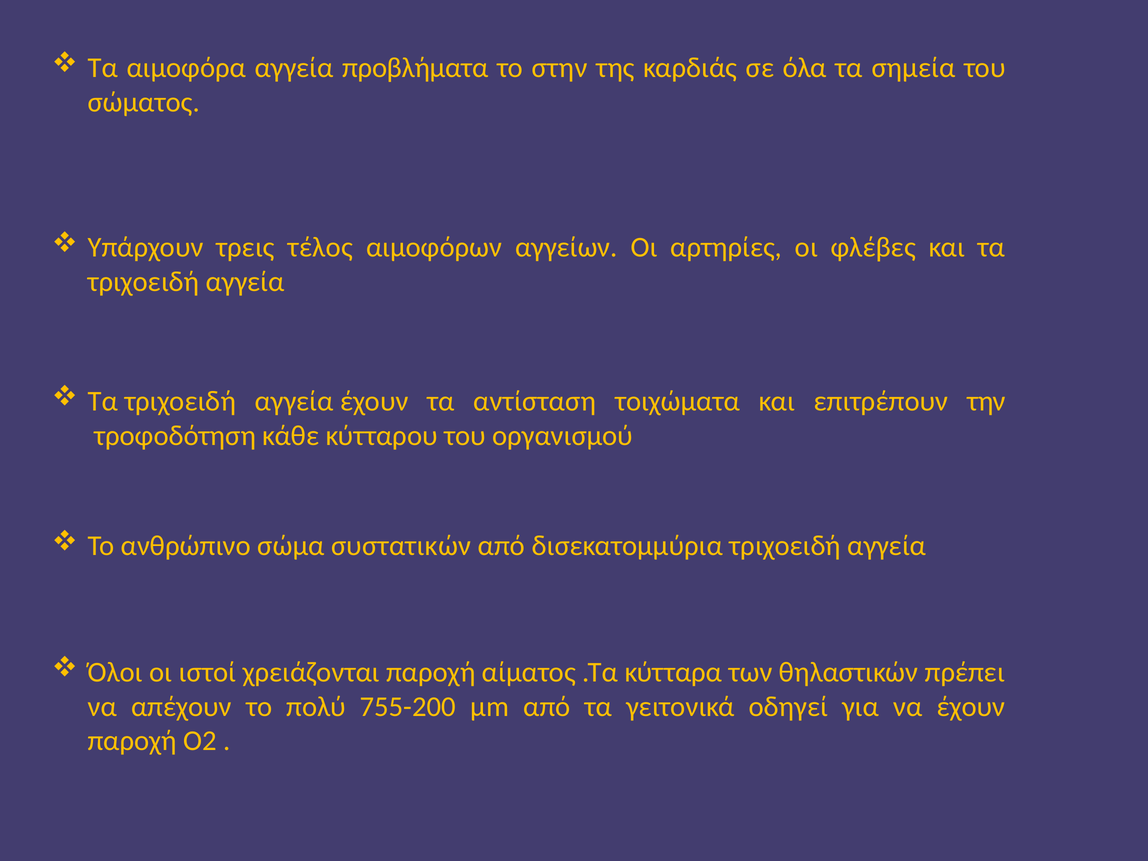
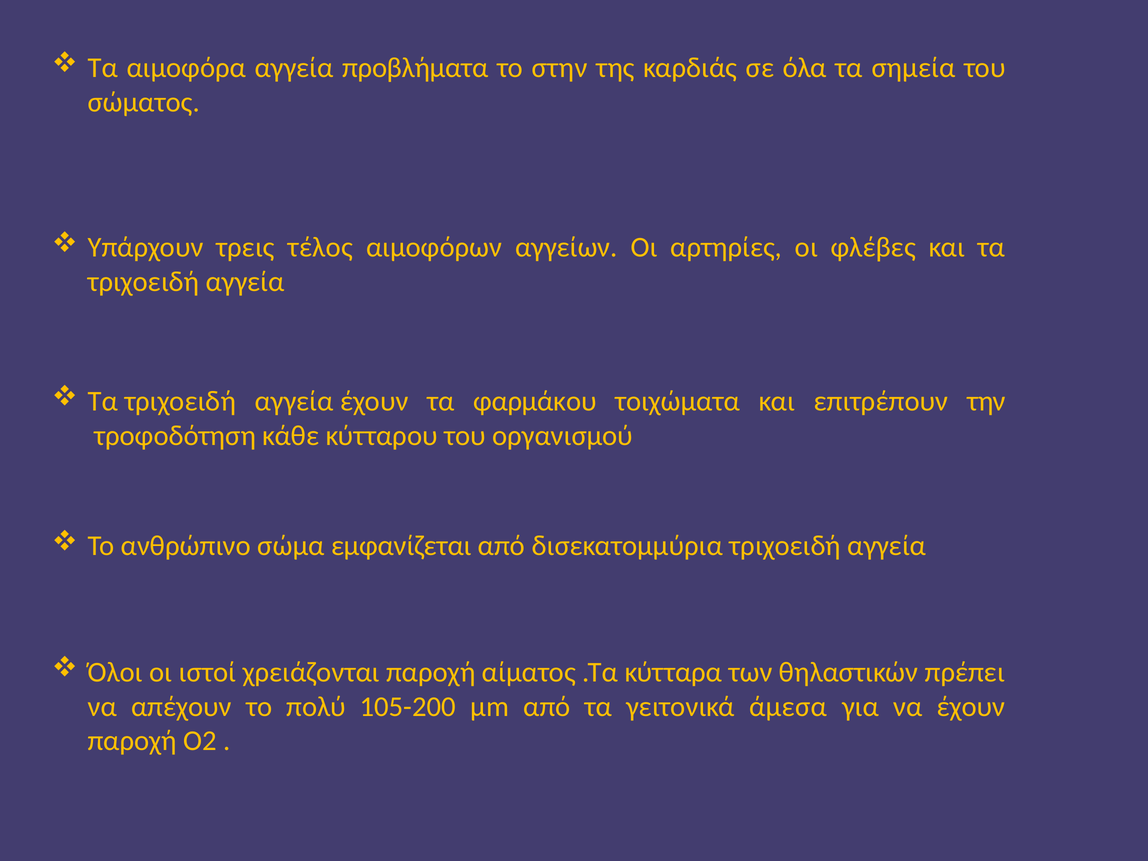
αντίσταση: αντίσταση -> φαρμάκου
συστατικών: συστατικών -> εμφανίζεται
755-200: 755-200 -> 105-200
οδηγεί: οδηγεί -> άμεσα
